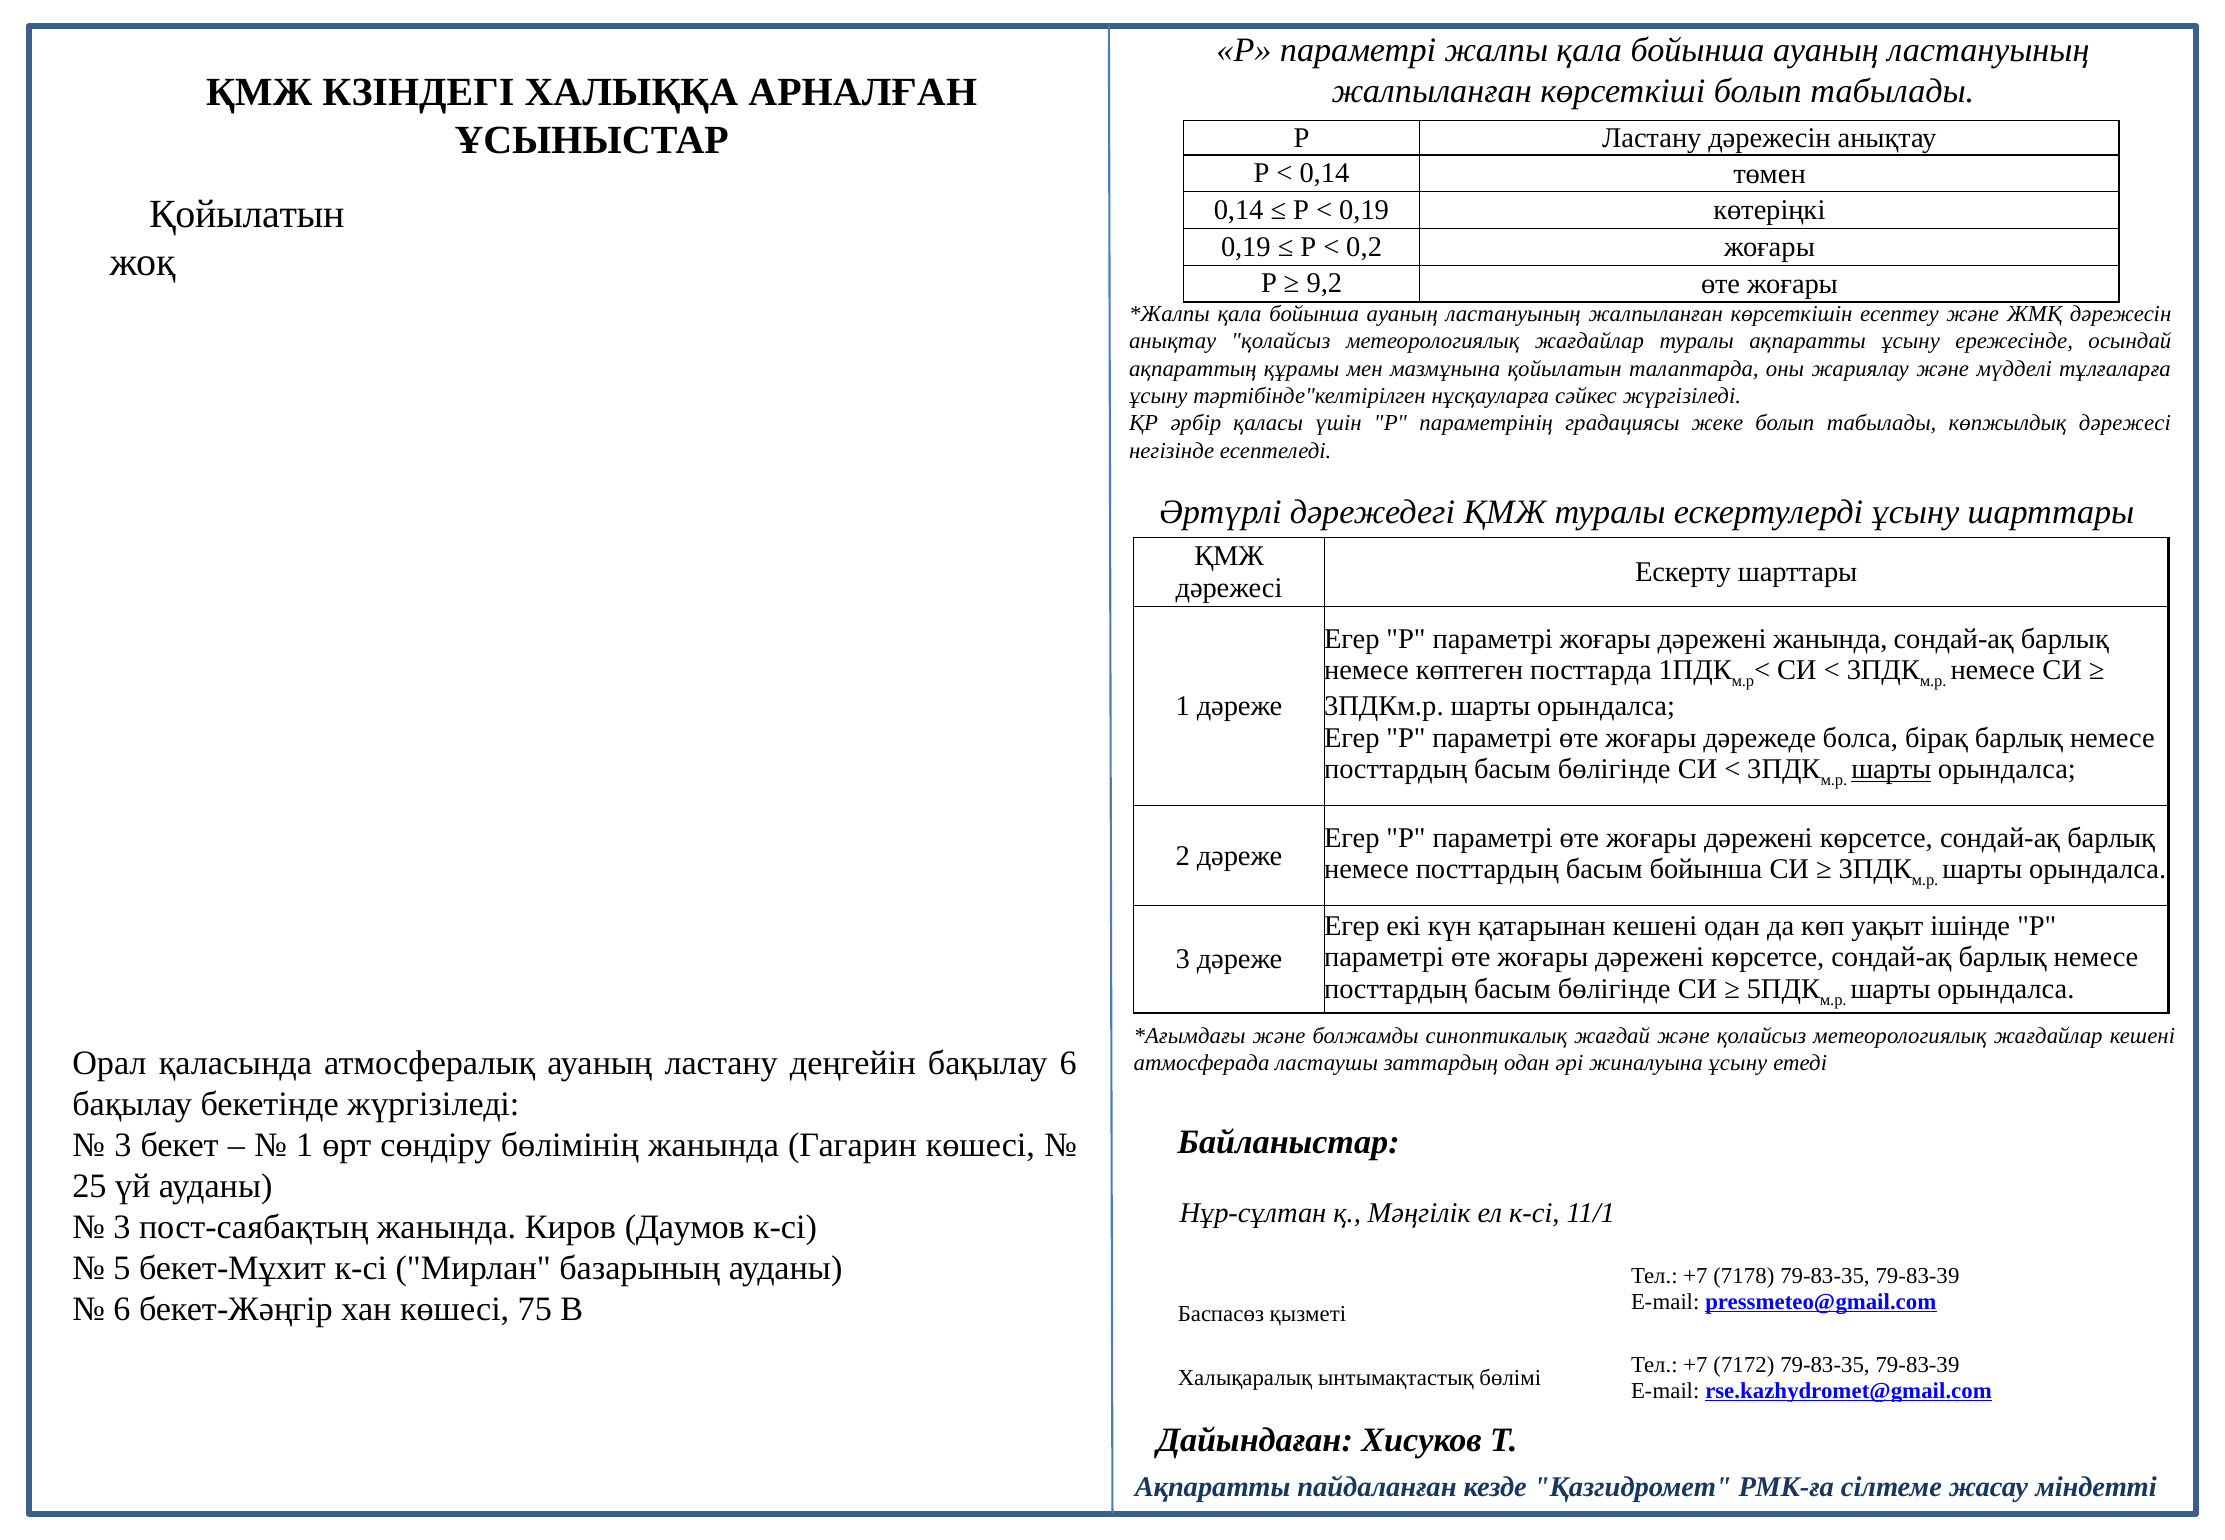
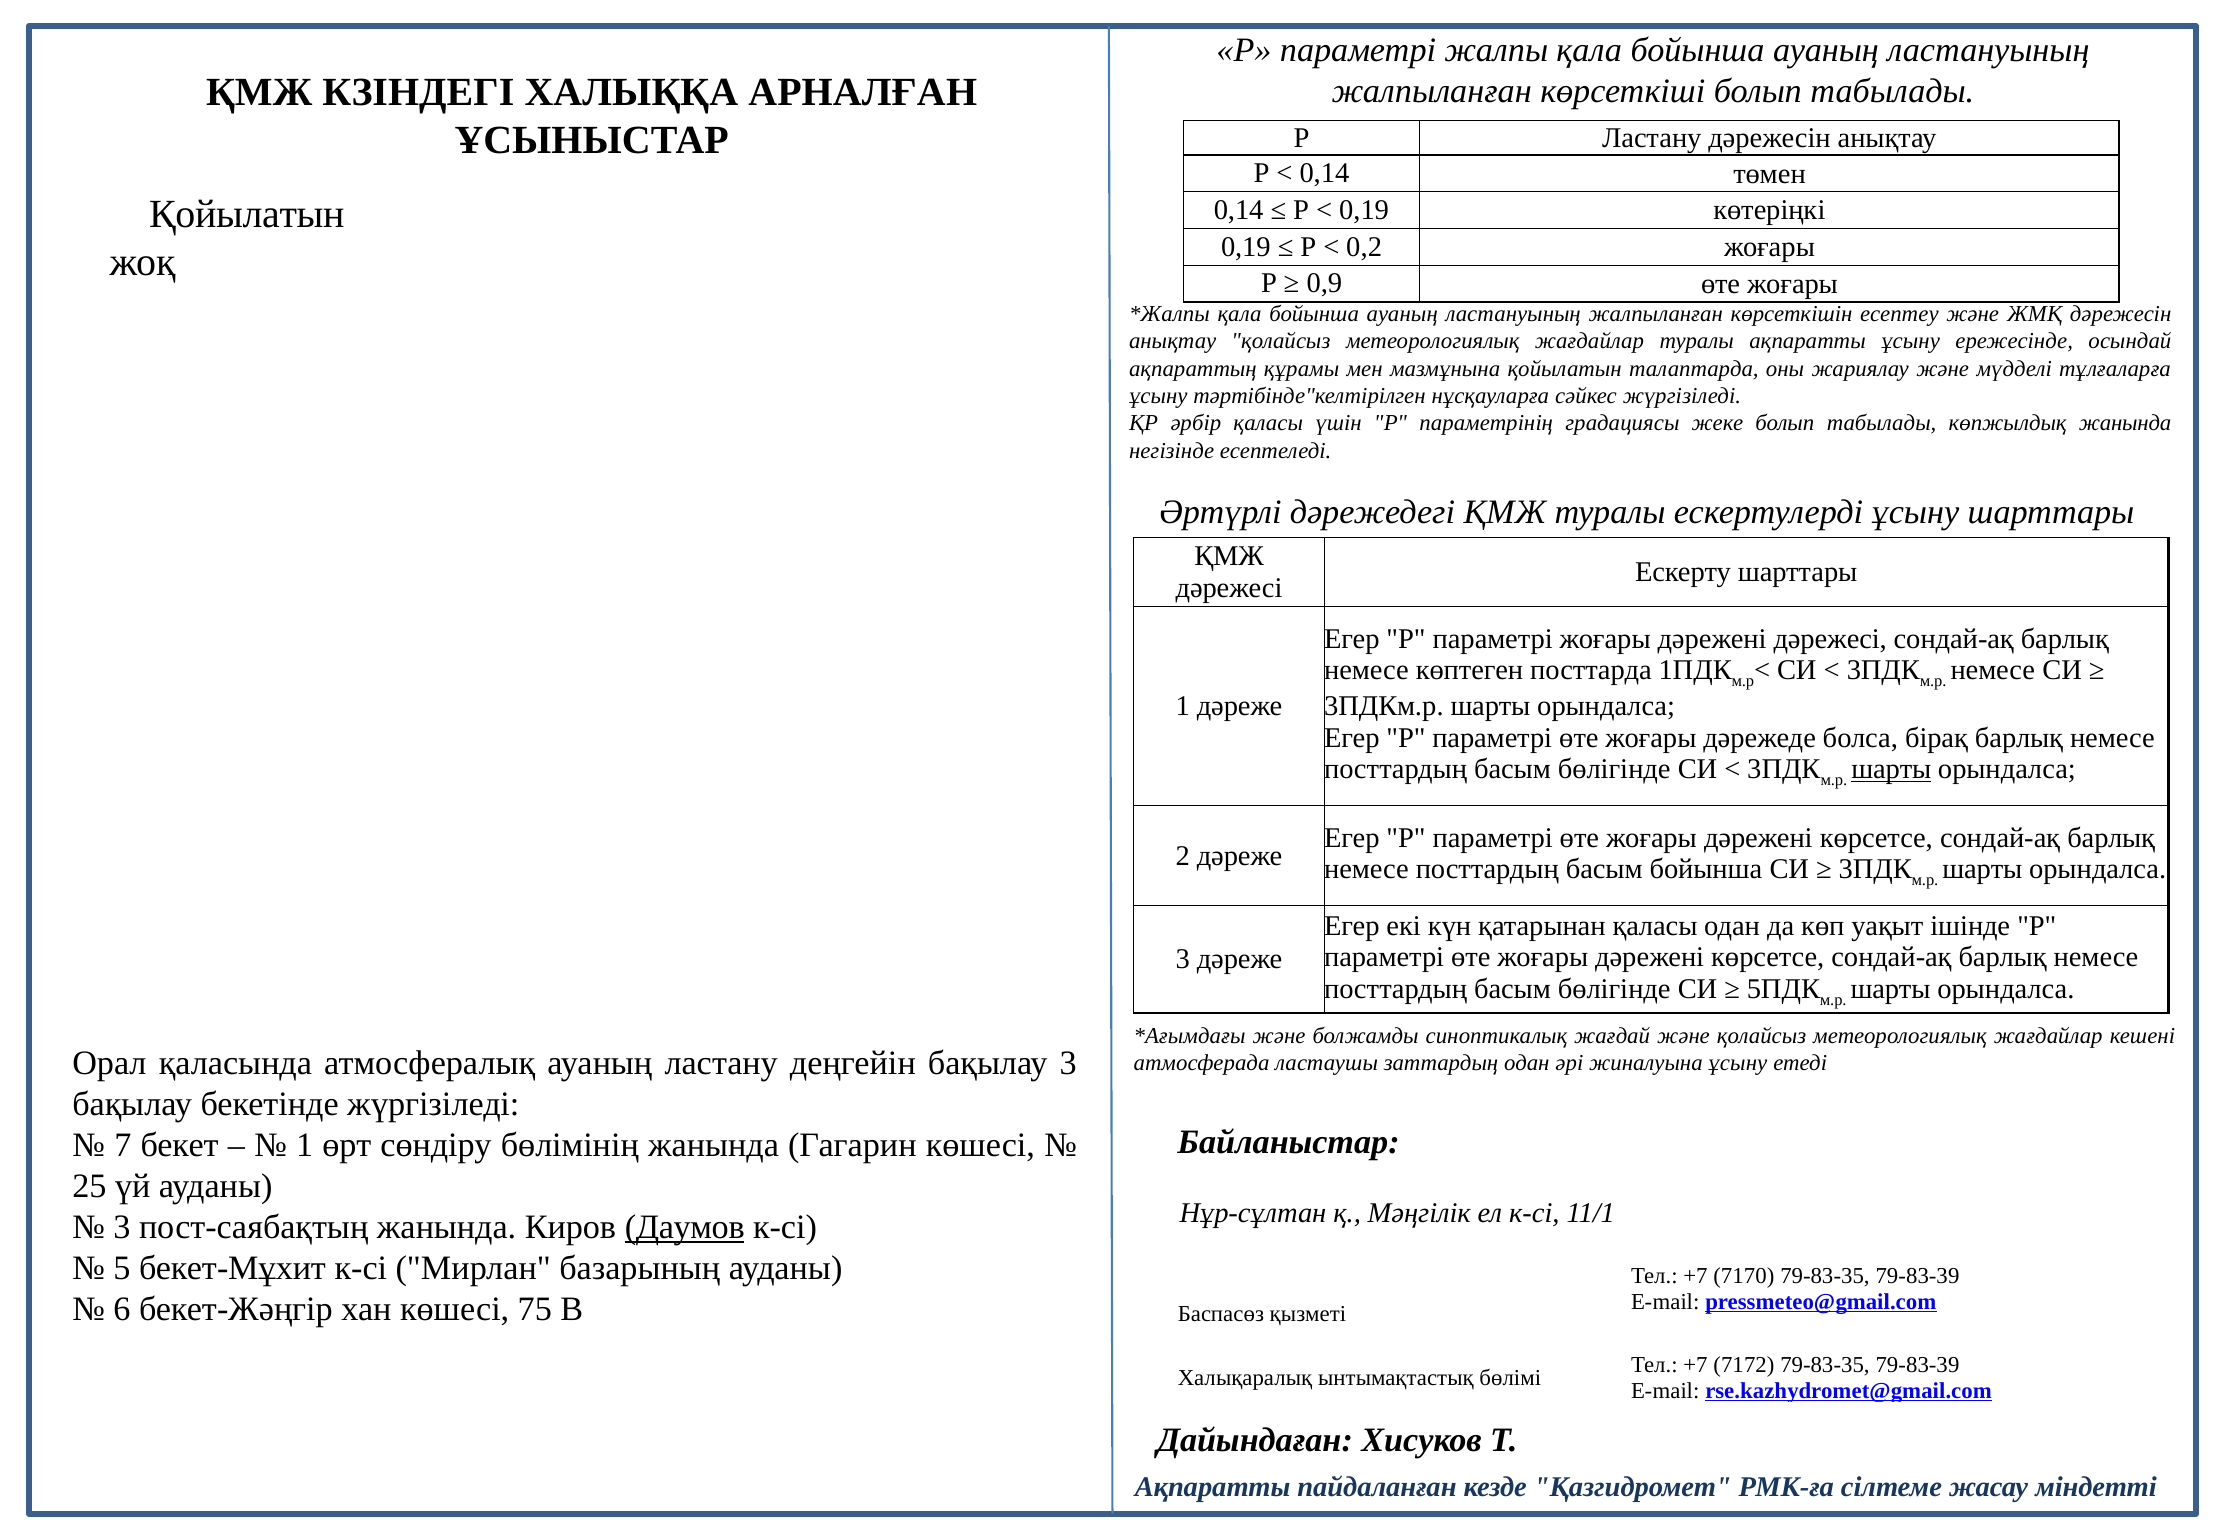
9,2: 9,2 -> 0,9
көпжылдық дәрежесі: дәрежесі -> жанында
дәрежені жанында: жанында -> дәрежесі
қатарынан кешені: кешені -> қаласы
бақылау 6: 6 -> 3
3 at (123, 1145): 3 -> 7
Даумов underline: none -> present
7178: 7178 -> 7170
